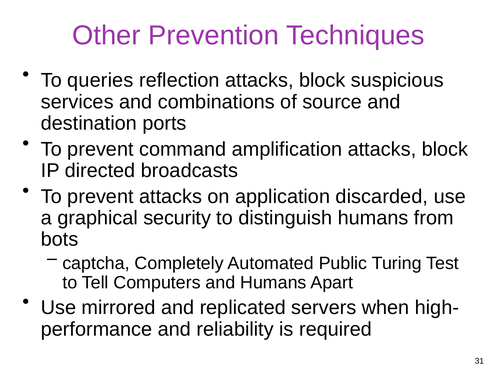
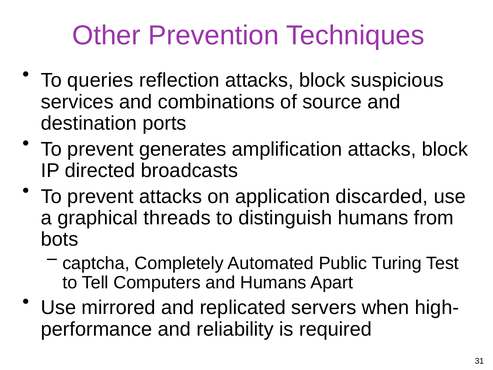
command: command -> generates
security: security -> threads
